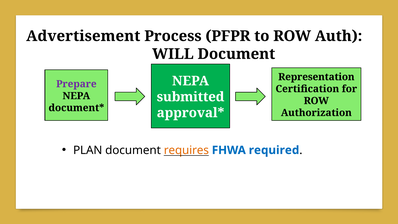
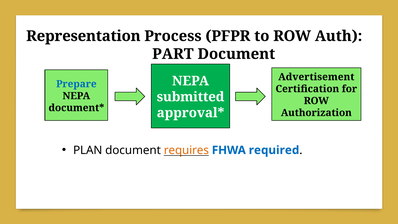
Advertisement: Advertisement -> Representation
WILL: WILL -> PART
Representation: Representation -> Advertisement
Prepare colour: purple -> blue
